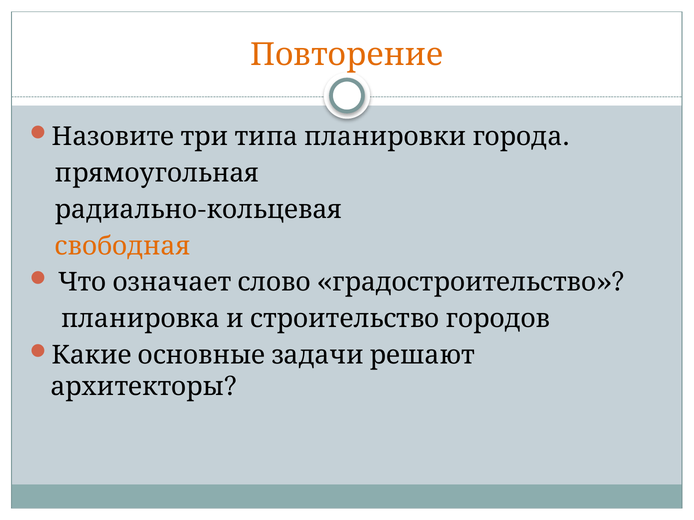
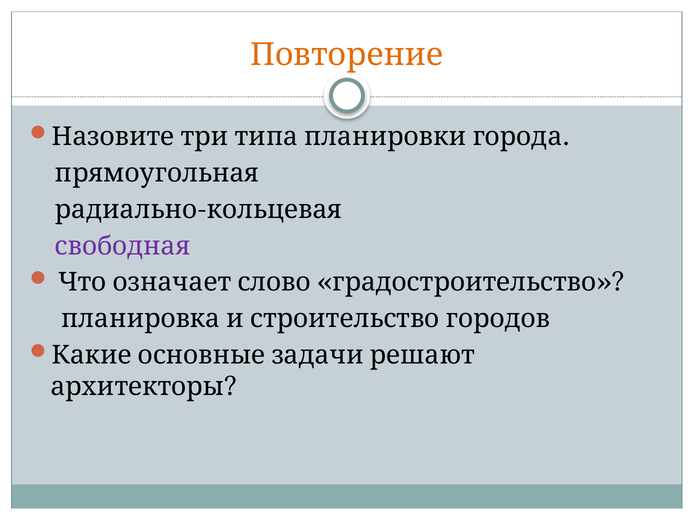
свободная colour: orange -> purple
